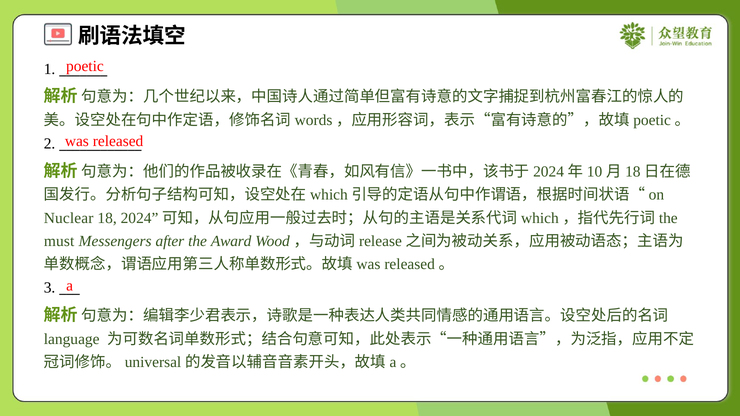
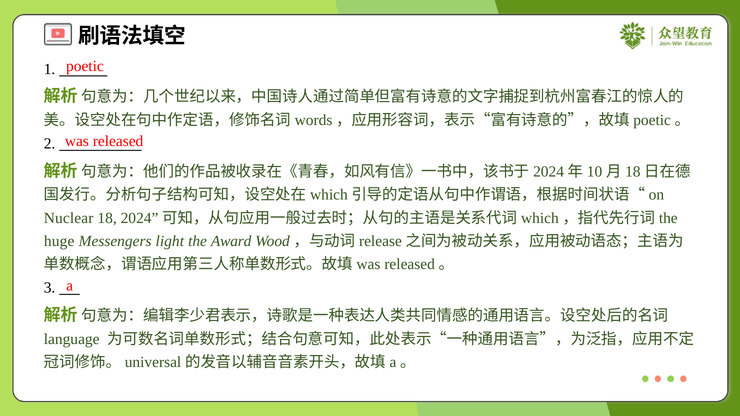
must: must -> huge
after: after -> light
